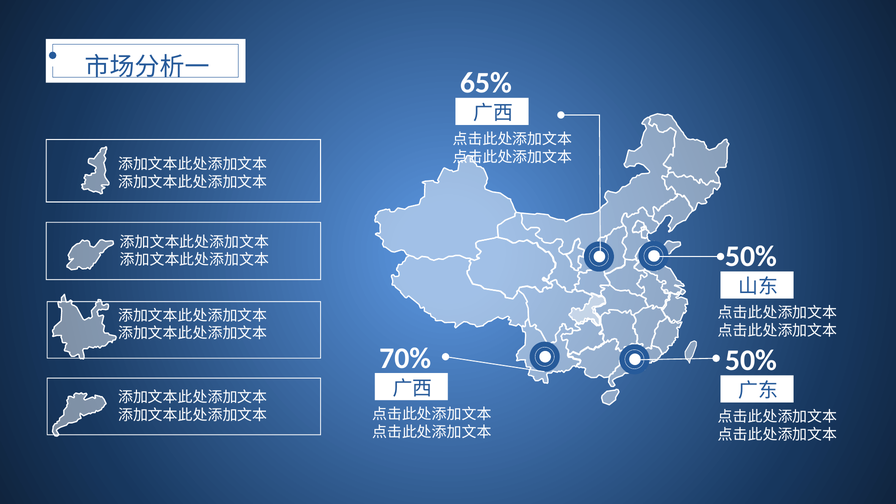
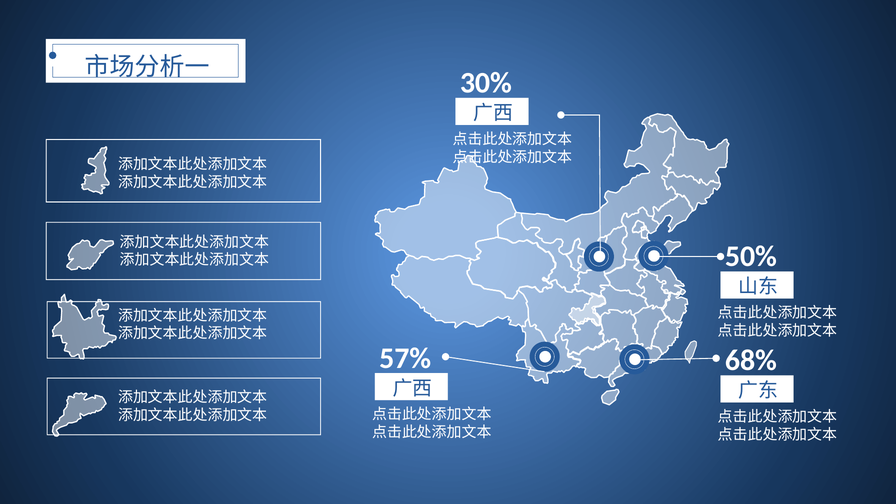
65%: 65% -> 30%
70%: 70% -> 57%
50% at (751, 360): 50% -> 68%
